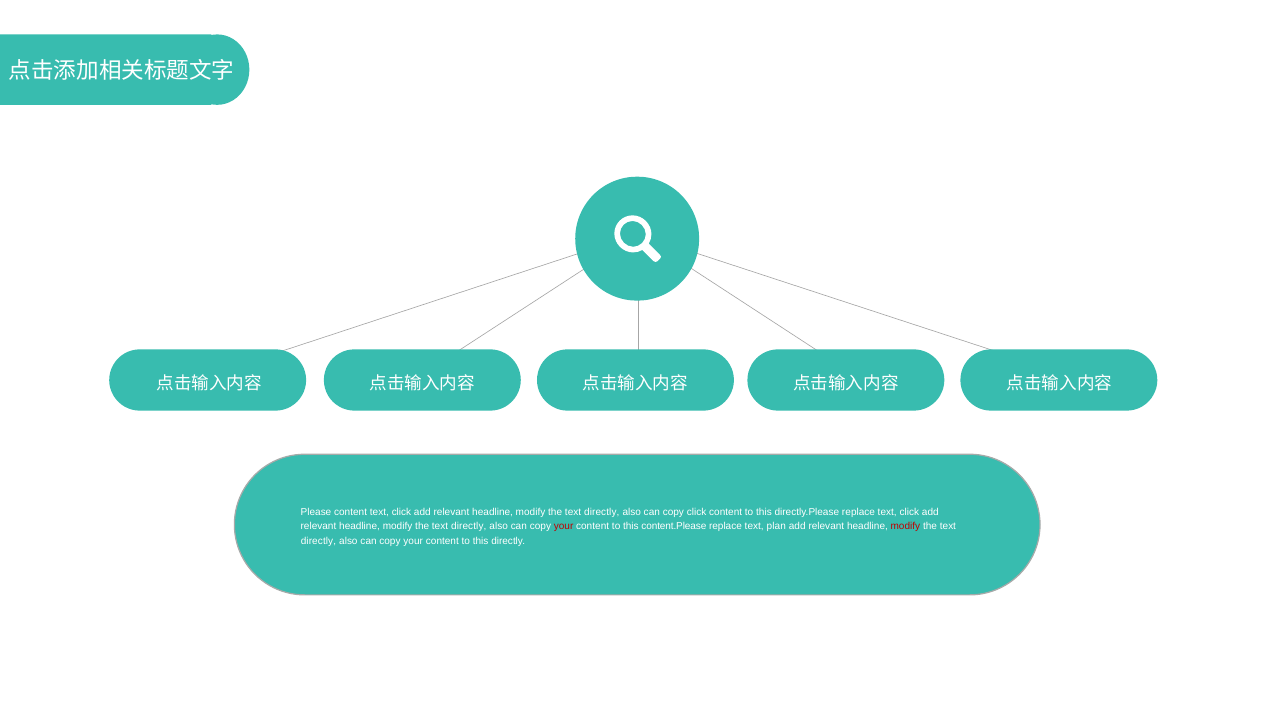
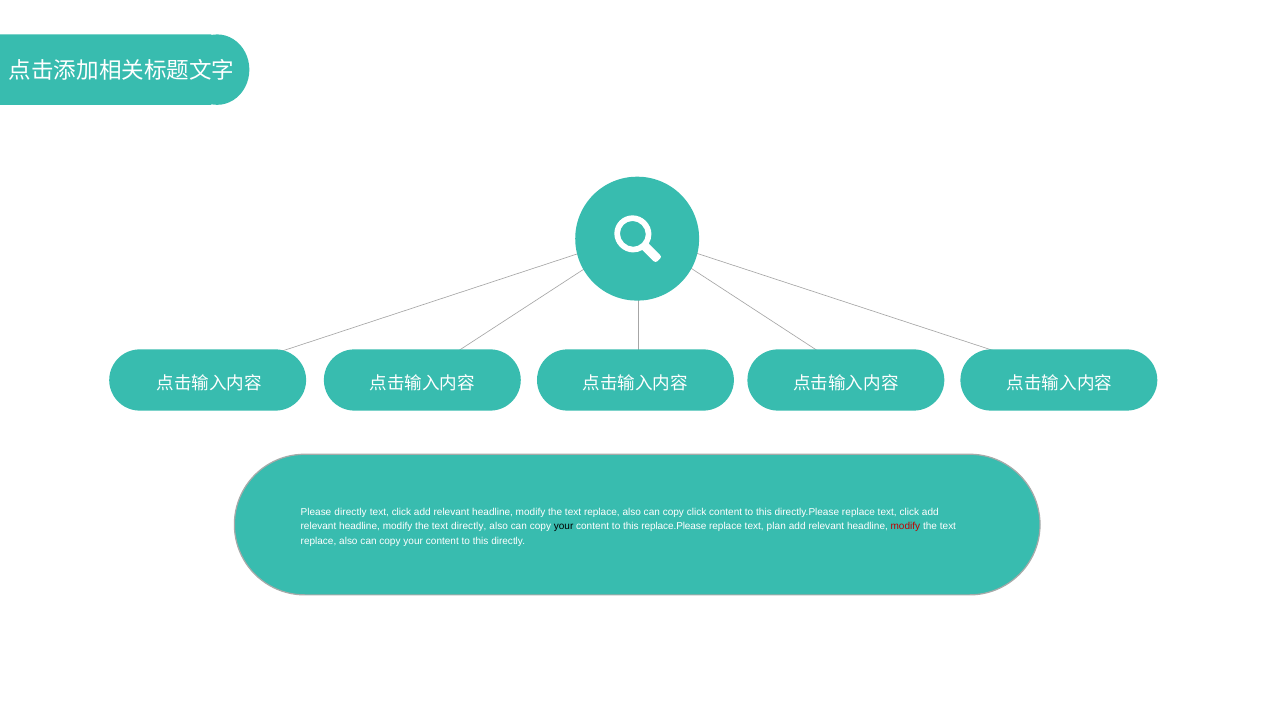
Please content: content -> directly
directly at (602, 512): directly -> replace
your at (564, 526) colour: red -> black
content.Please: content.Please -> replace.Please
directly at (318, 541): directly -> replace
